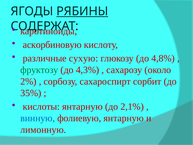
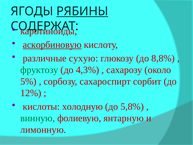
аскорбиновую underline: none -> present
4,8%: 4,8% -> 8,8%
2%: 2% -> 5%
35%: 35% -> 12%
кислоты янтарную: янтарную -> холодную
2,1%: 2,1% -> 5,8%
винную colour: blue -> green
